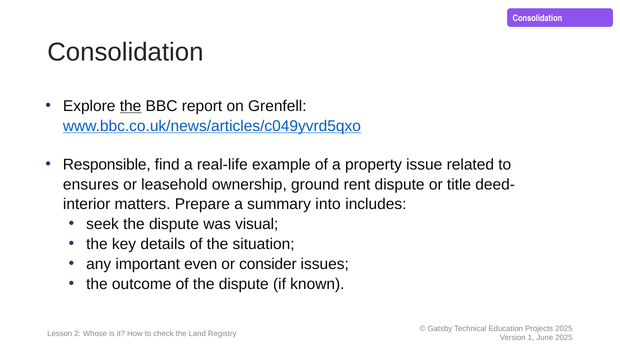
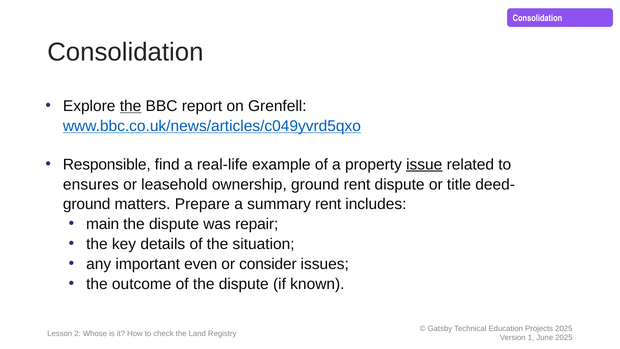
issue underline: none -> present
interior at (87, 204): interior -> ground
summary into: into -> rent
seek: seek -> main
visual: visual -> repair
